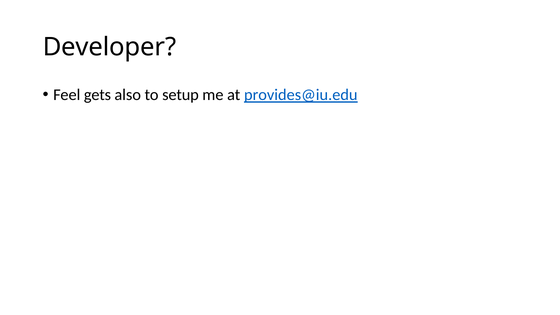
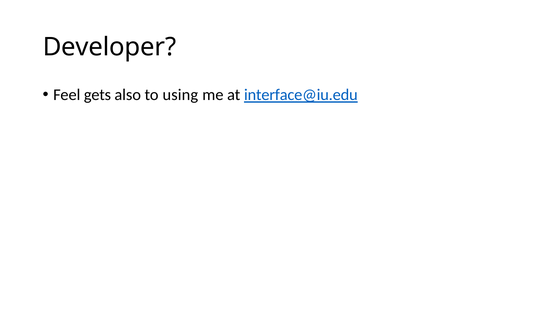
setup: setup -> using
provides@iu.edu: provides@iu.edu -> interface@iu.edu
